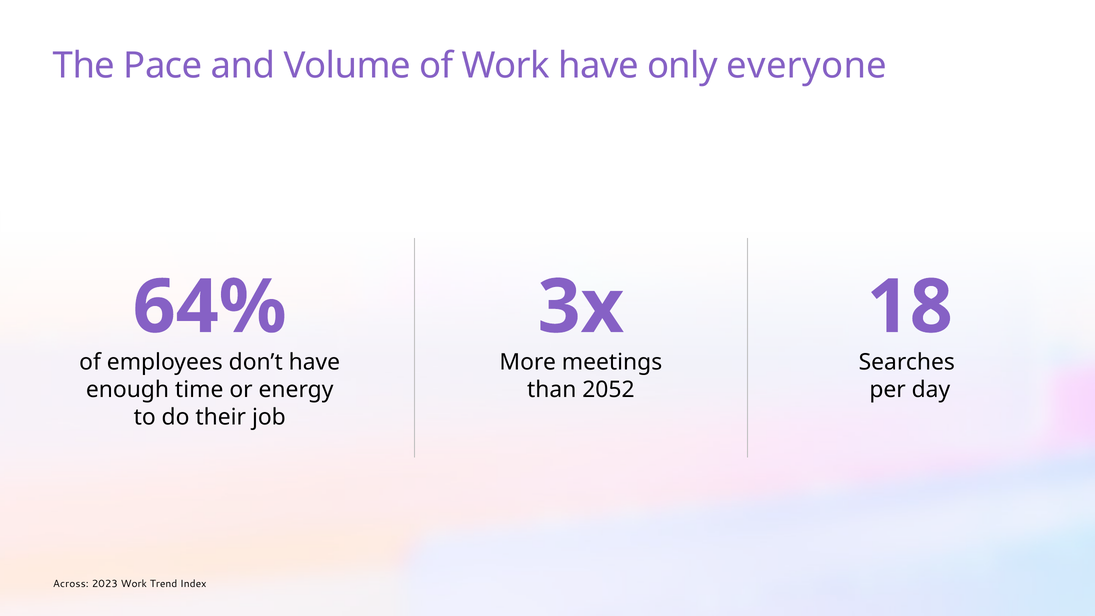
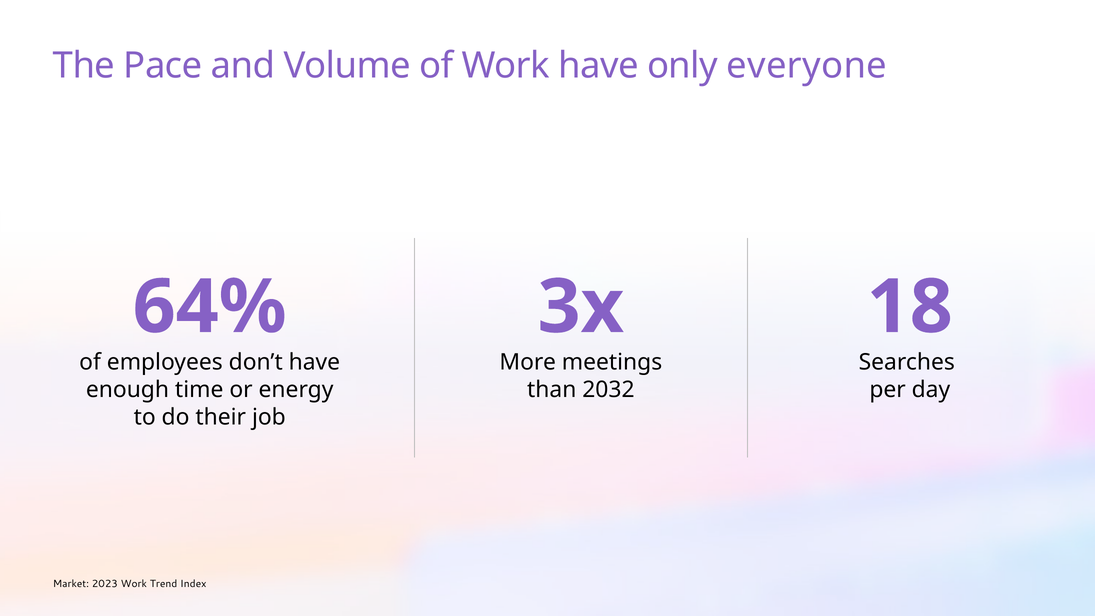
2052: 2052 -> 2032
Across: Across -> Market
